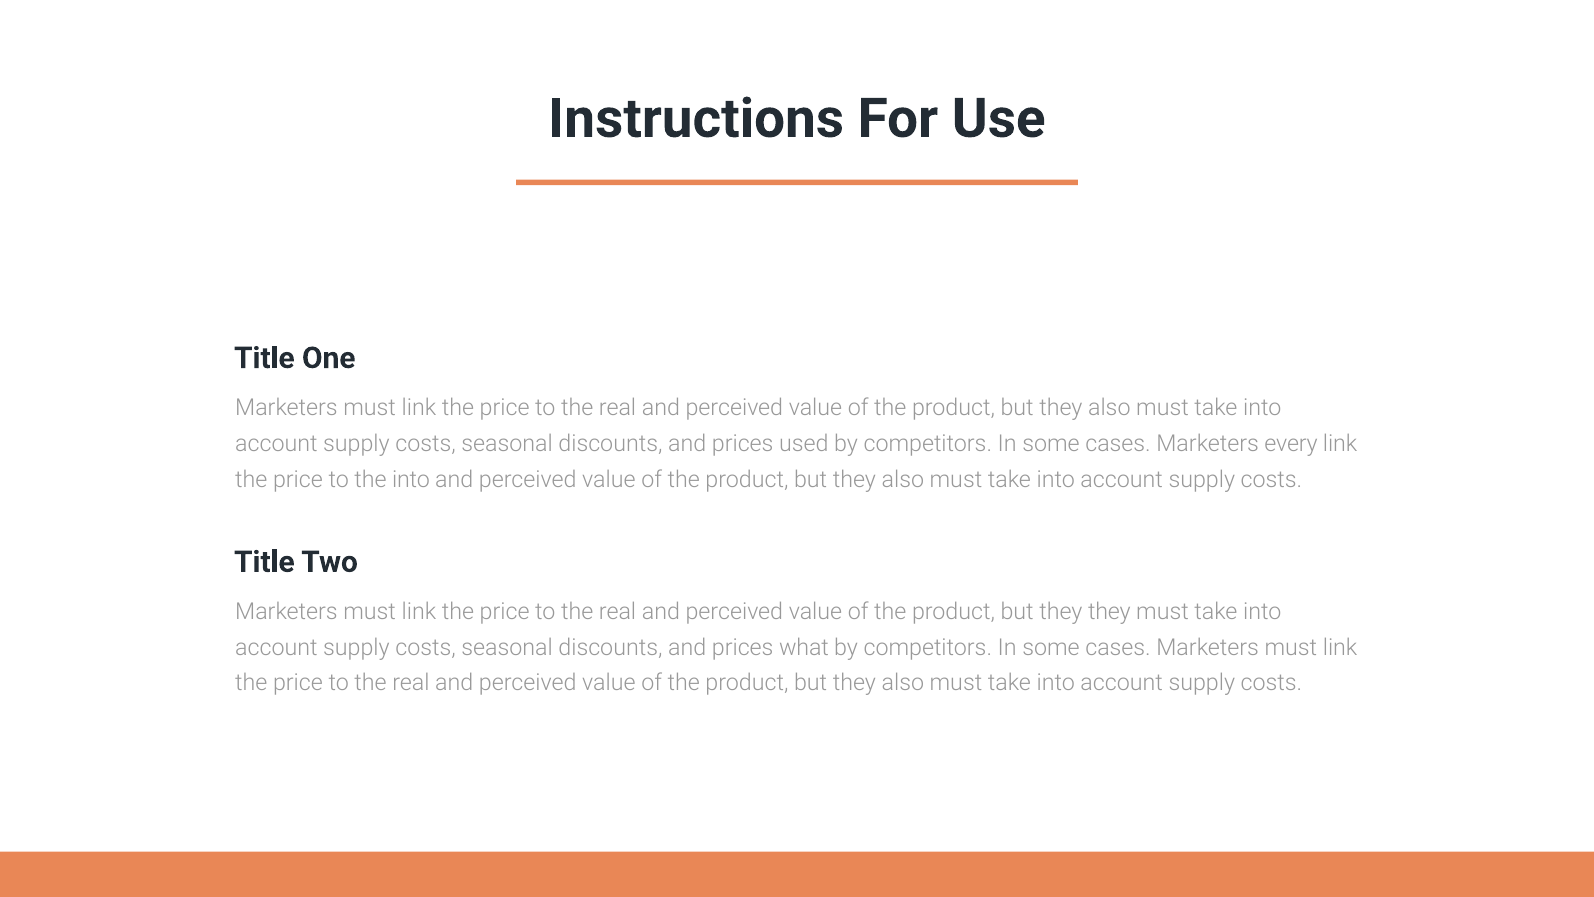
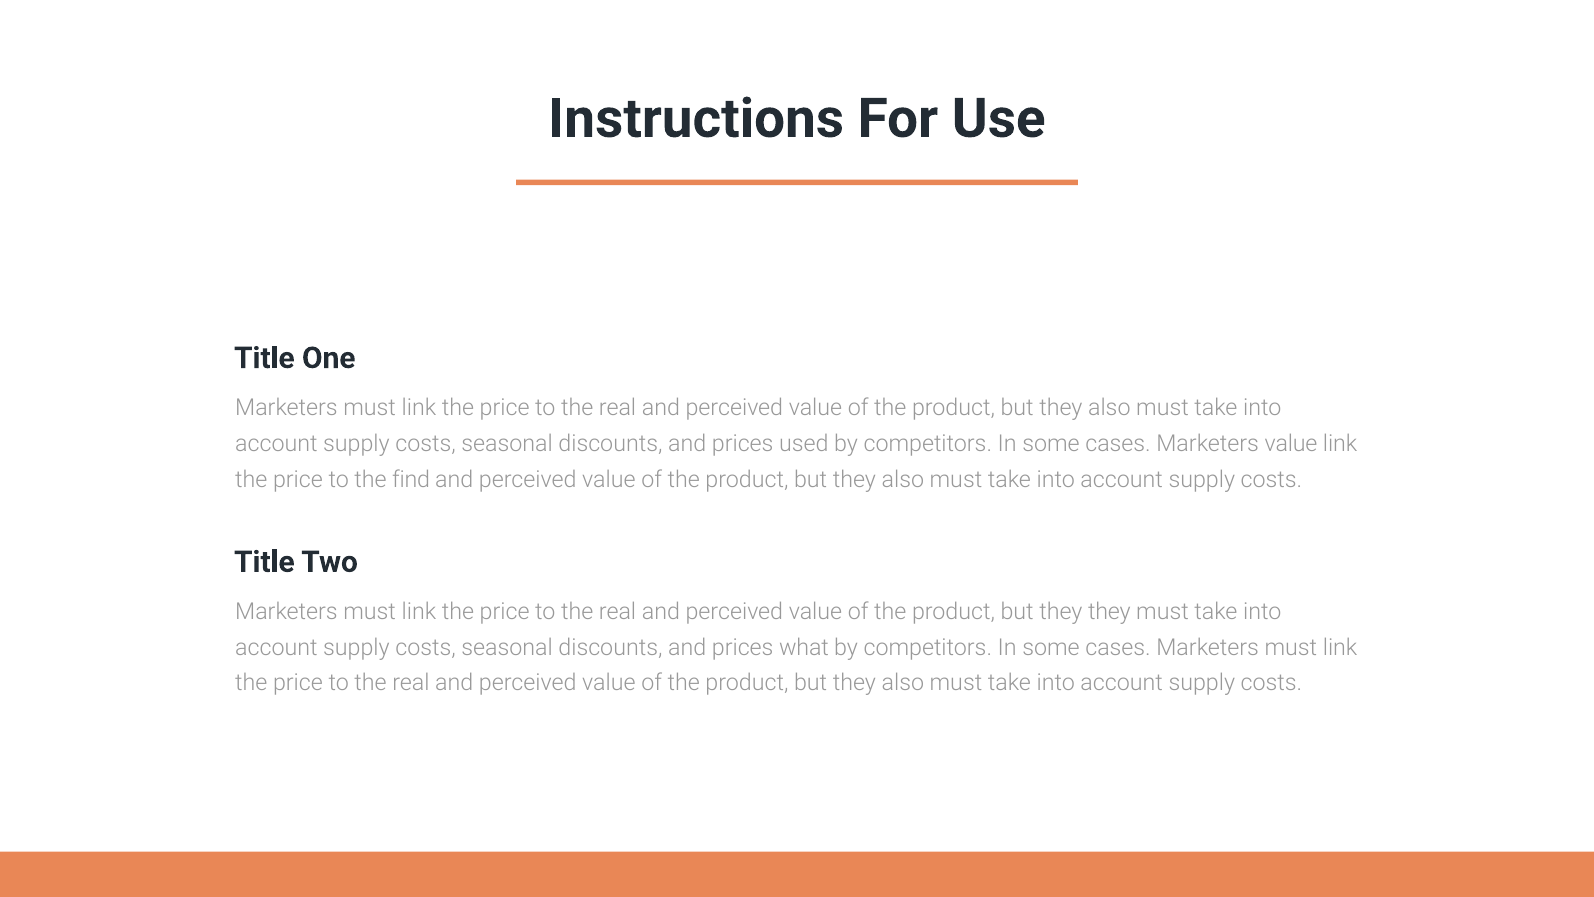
Marketers every: every -> value
the into: into -> find
